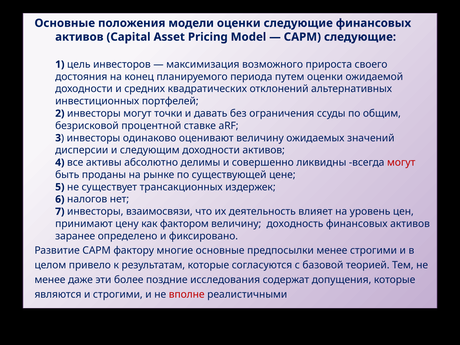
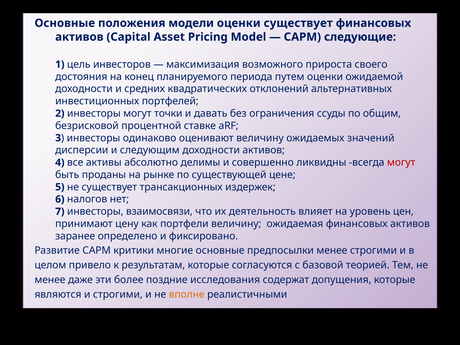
оценки следующие: следующие -> существует
фактором: фактором -> портфели
доходность: доходность -> ожидаемая
фактору: фактору -> критики
вполне colour: red -> orange
